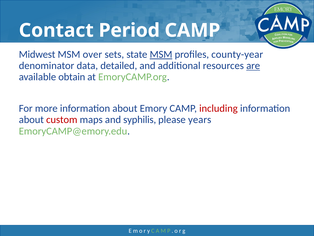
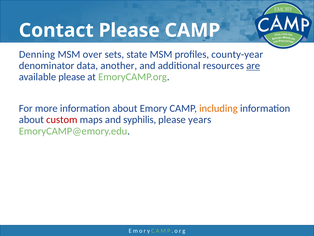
Contact Period: Period -> Please
Midwest: Midwest -> Denning
MSM at (161, 54) underline: present -> none
detailed: detailed -> another
available obtain: obtain -> please
including colour: red -> orange
